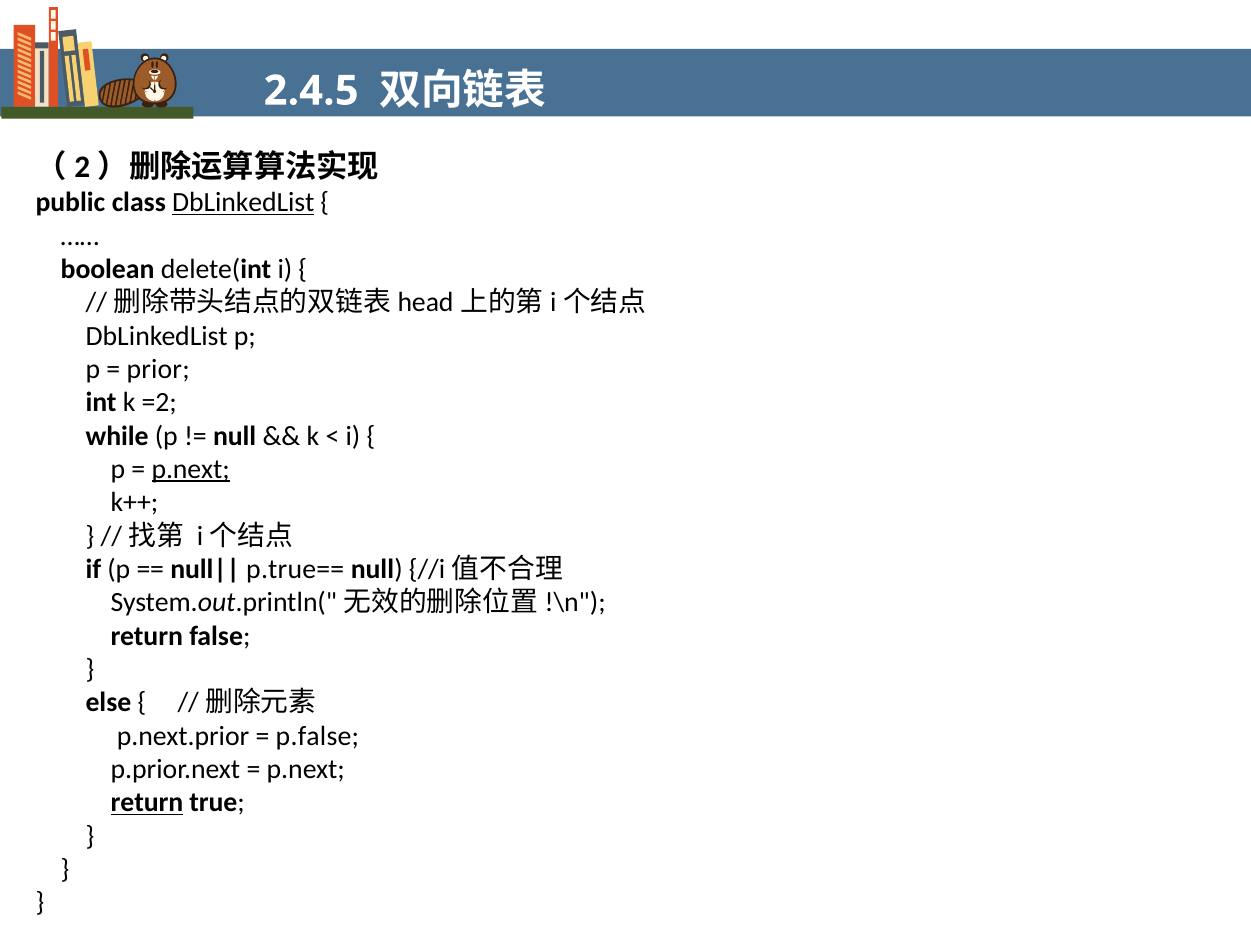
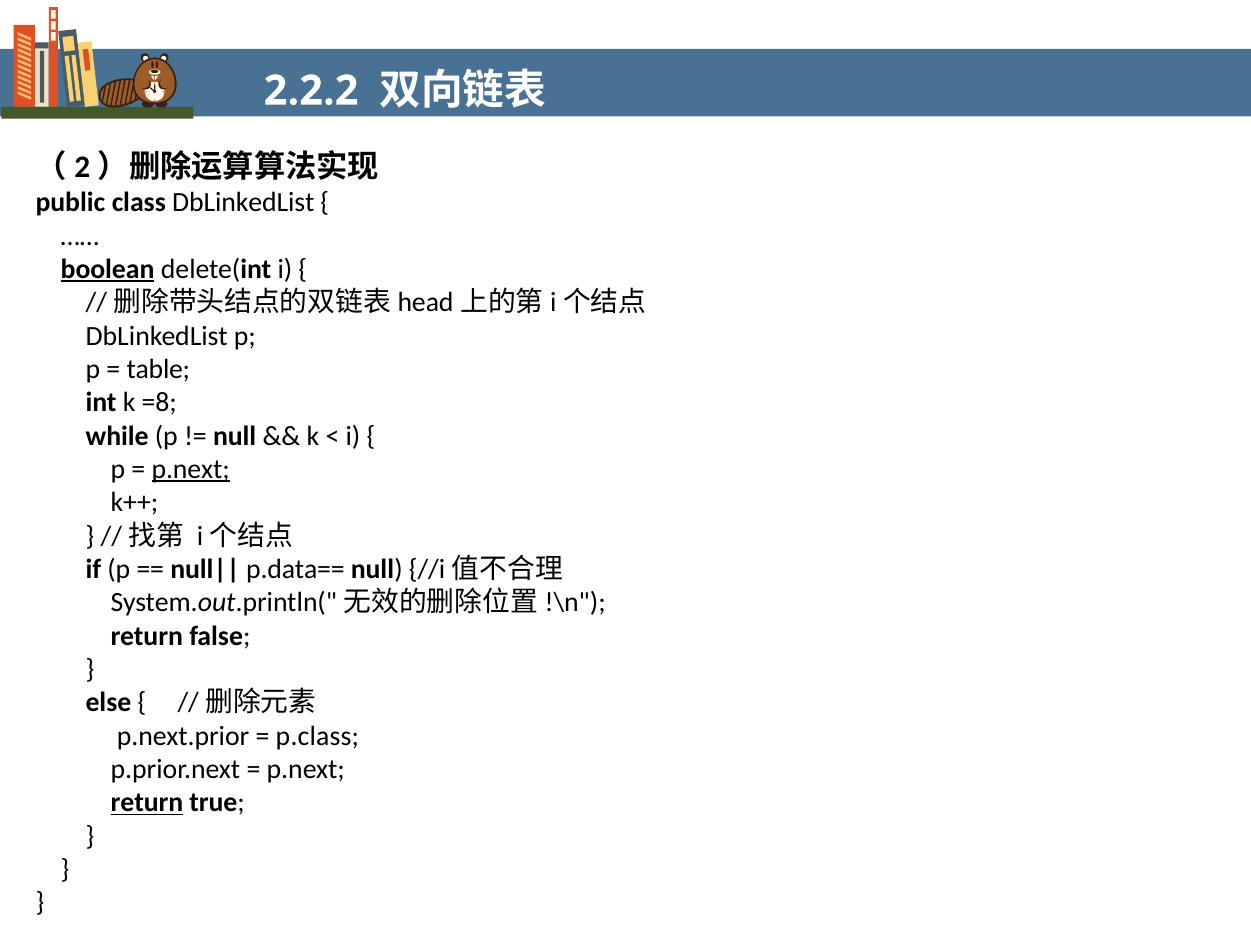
2.4.5: 2.4.5 -> 2.2.2
DbLinkedList at (243, 203) underline: present -> none
boolean underline: none -> present
prior: prior -> table
=2: =2 -> =8
p.true==: p.true== -> p.data==
p.false: p.false -> p.class
